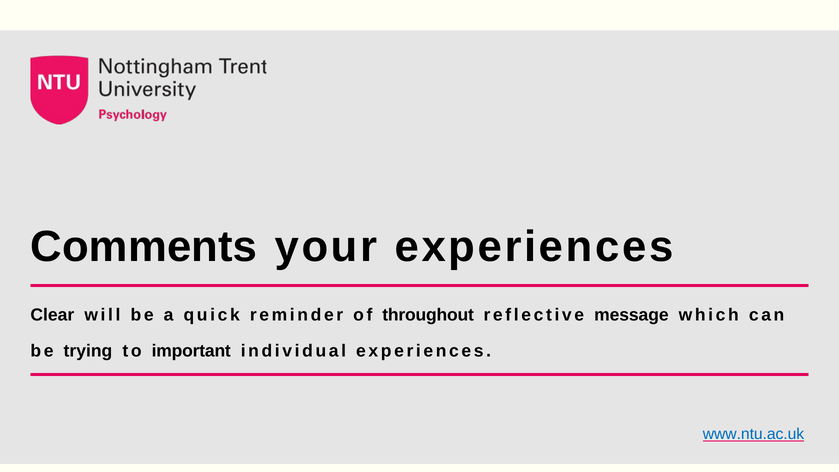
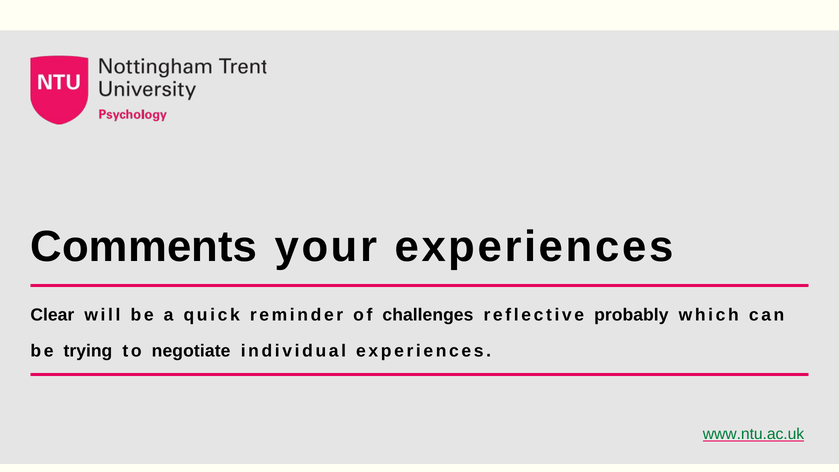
throughout: throughout -> challenges
message: message -> probably
important: important -> negotiate
www.ntu.ac.uk colour: blue -> green
